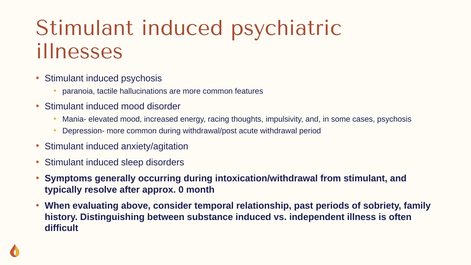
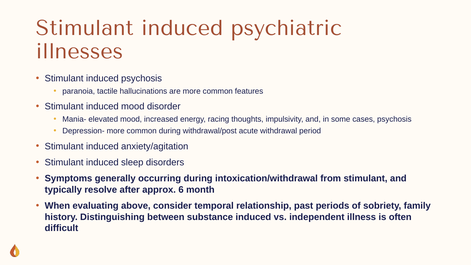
0: 0 -> 6
